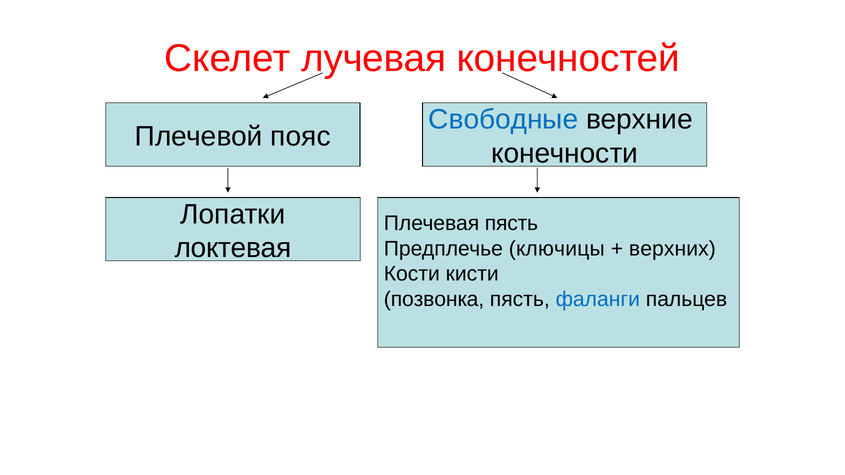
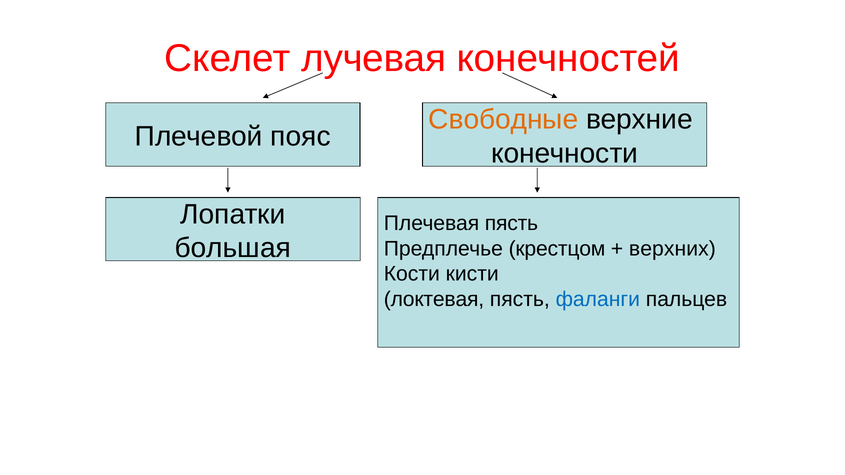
Свободные colour: blue -> orange
локтевая: локтевая -> большая
ключицы: ключицы -> крестцом
позвонка: позвонка -> локтевая
